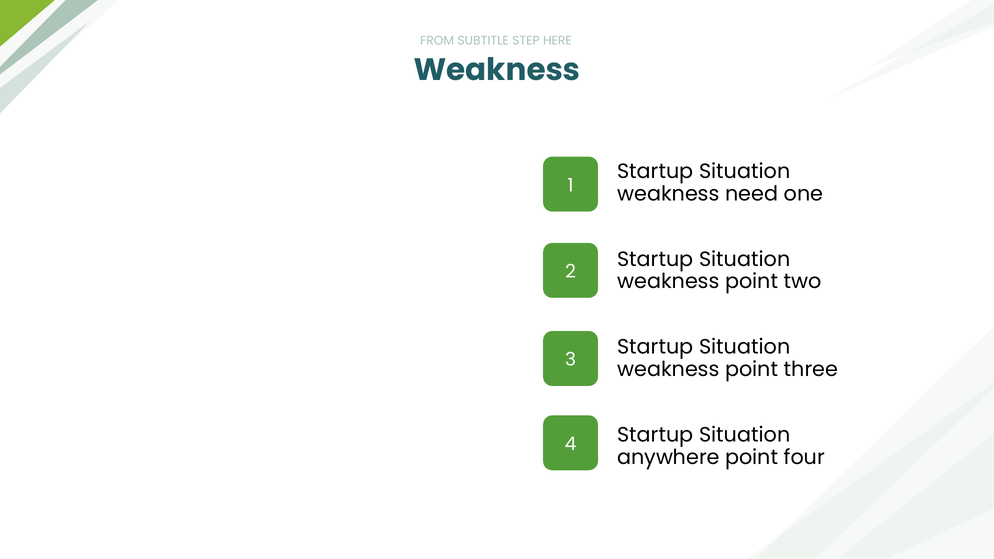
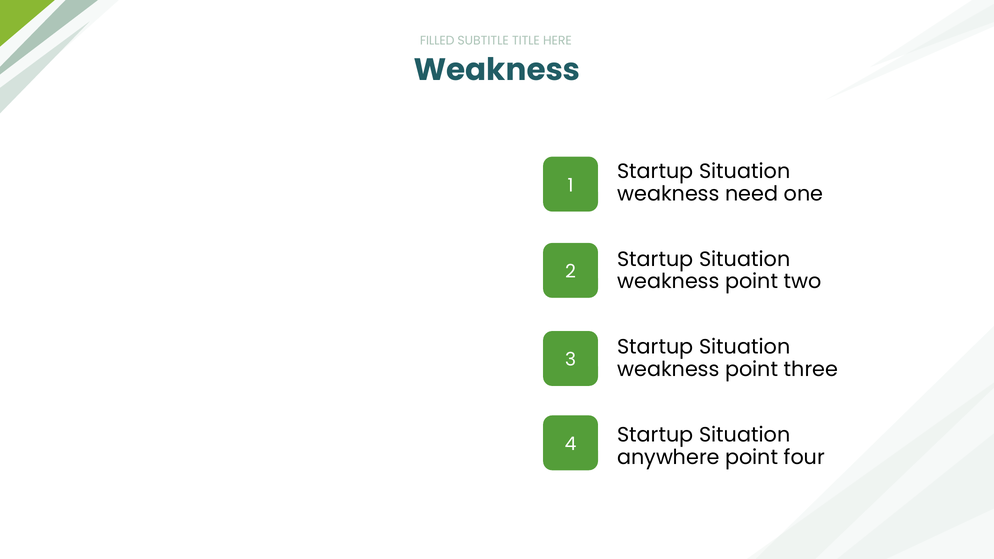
FROM: FROM -> FILLED
STEP: STEP -> TITLE
